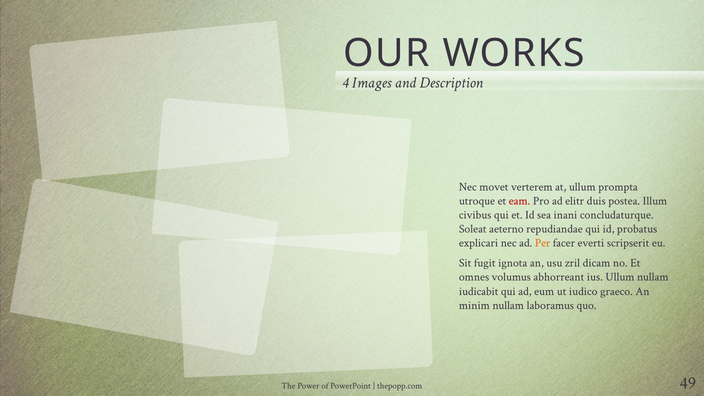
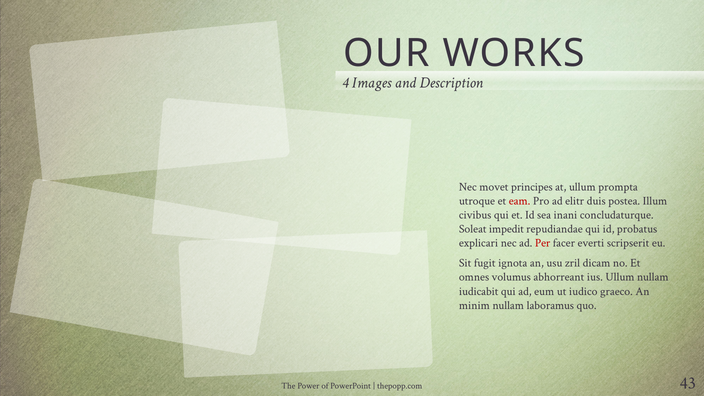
verterem: verterem -> principes
aeterno: aeterno -> impedit
Per colour: orange -> red
49: 49 -> 43
